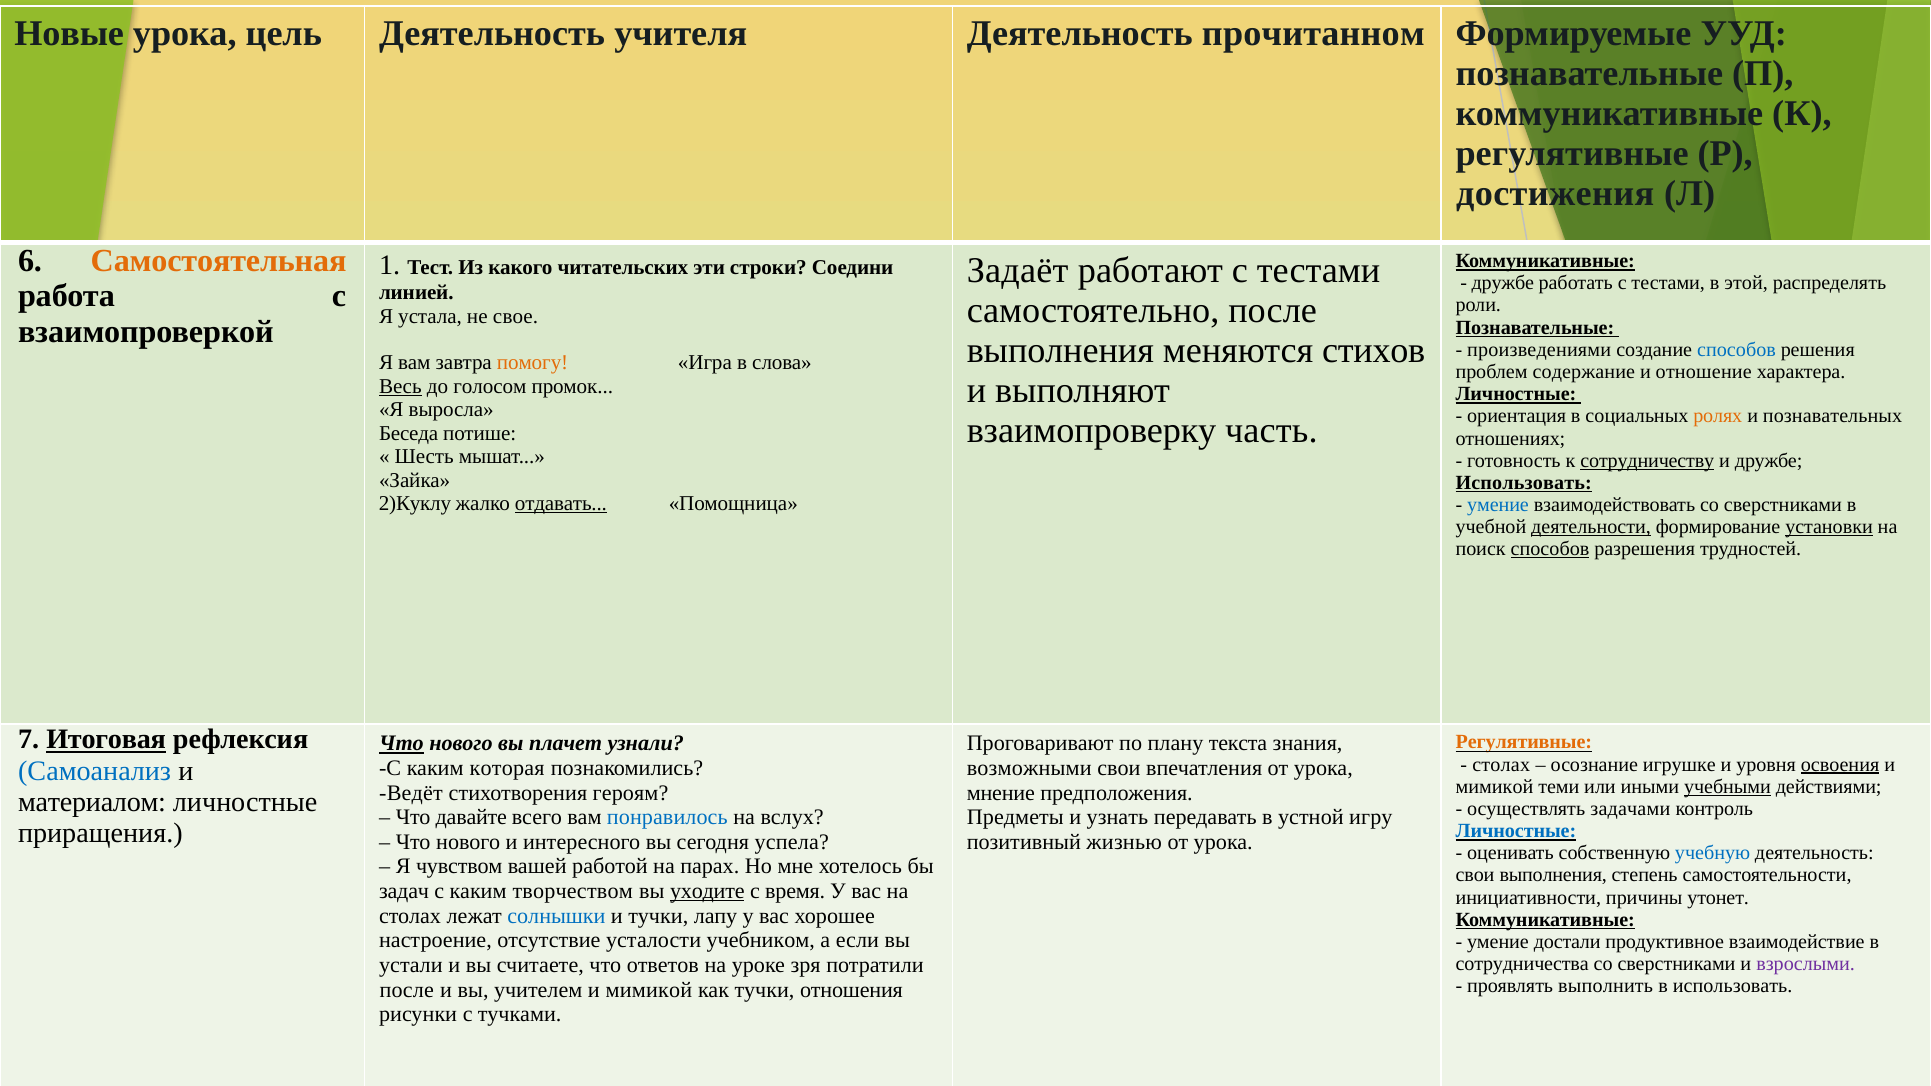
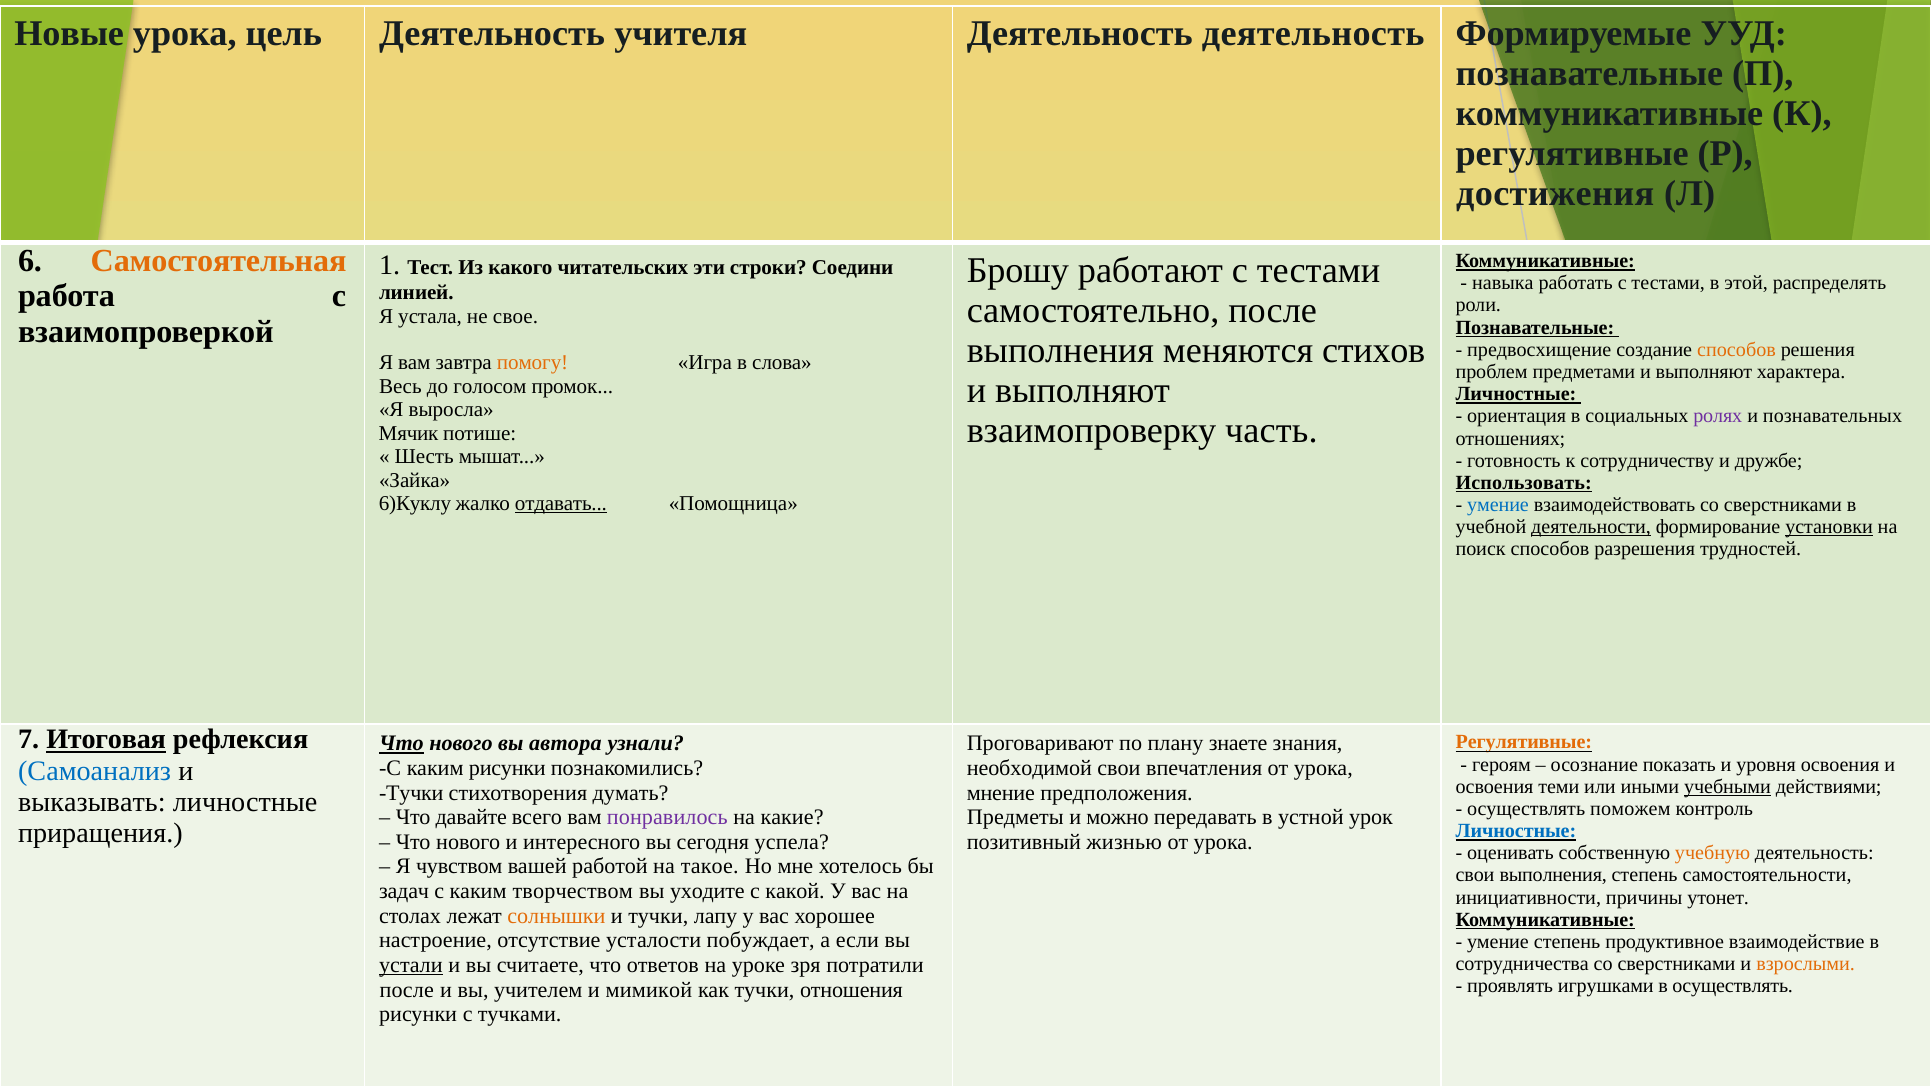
Деятельность прочитанном: прочитанном -> деятельность
Задаёт: Задаёт -> Брошу
дружбе at (1503, 283): дружбе -> навыка
произведениями: произведениями -> предвосхищение
способов at (1736, 350) colour: blue -> orange
содержание: содержание -> предметами
отношение at (1704, 372): отношение -> выполняют
Весь underline: present -> none
ролях colour: orange -> purple
Беседа: Беседа -> Мячик
сотрудничеству underline: present -> none
2)Куклу: 2)Куклу -> 6)Куклу
способов at (1550, 549) underline: present -> none
плачет: плачет -> автора
текста: текста -> знаете
столах at (1501, 765): столах -> героям
игрушке: игрушке -> показать
освоения at (1840, 765) underline: present -> none
каким которая: которая -> рисунки
возможными: возможными -> необходимой
мимикой at (1495, 787): мимикой -> освоения
Ведёт at (411, 793): Ведёт -> Тучки
героям: героям -> думать
материалом: материалом -> выказывать
задачами: задачами -> поможем
понравилось colour: blue -> purple
вслух: вслух -> какие
узнать: узнать -> можно
игру: игру -> урок
учебную colour: blue -> orange
парах: парах -> такое
уходите underline: present -> none
время: время -> какой
солнышки colour: blue -> orange
учебником: учебником -> побуждает
умение достали: достали -> степень
взрослыми colour: purple -> orange
устали underline: none -> present
выполнить: выполнить -> игрушками
в использовать: использовать -> осуществлять
